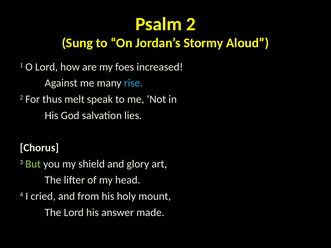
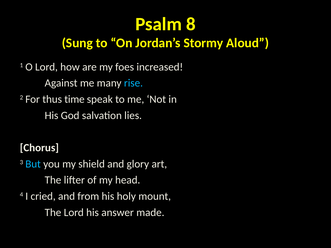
Psalm 2: 2 -> 8
melt: melt -> time
But colour: light green -> light blue
